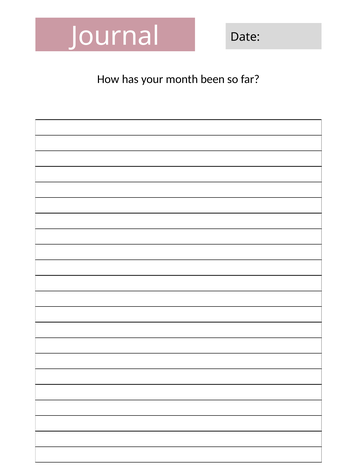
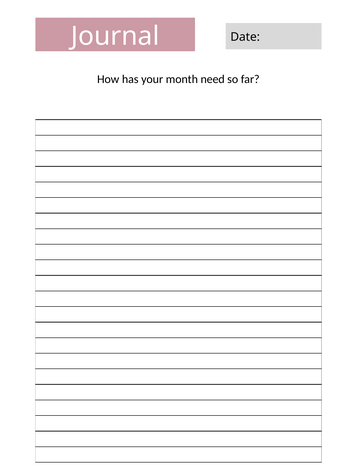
been: been -> need
